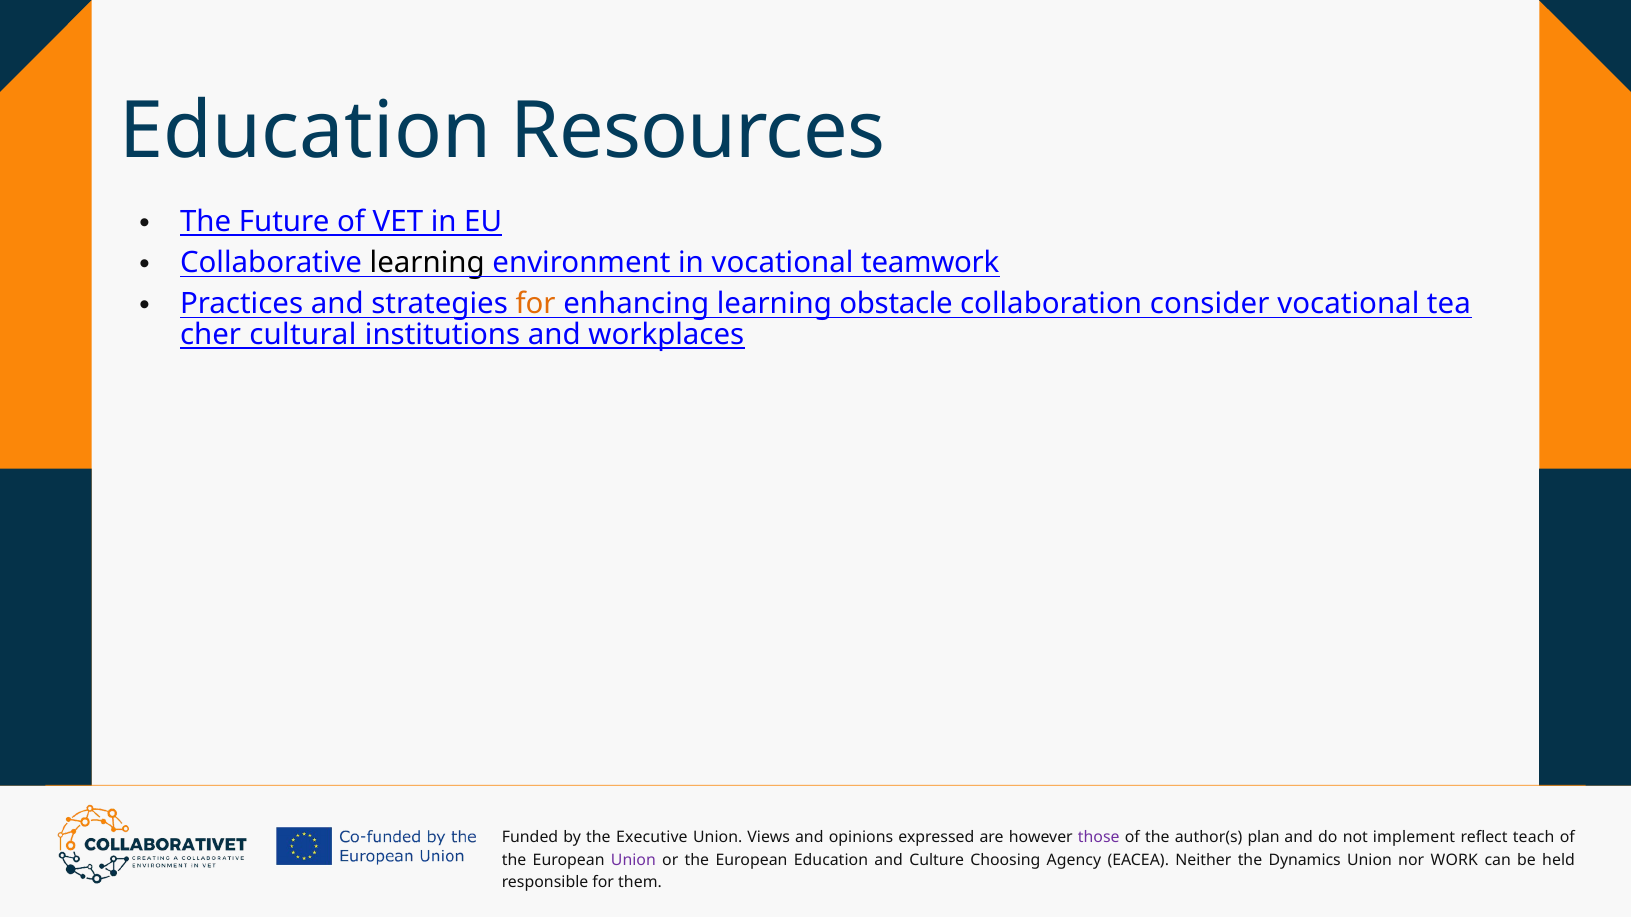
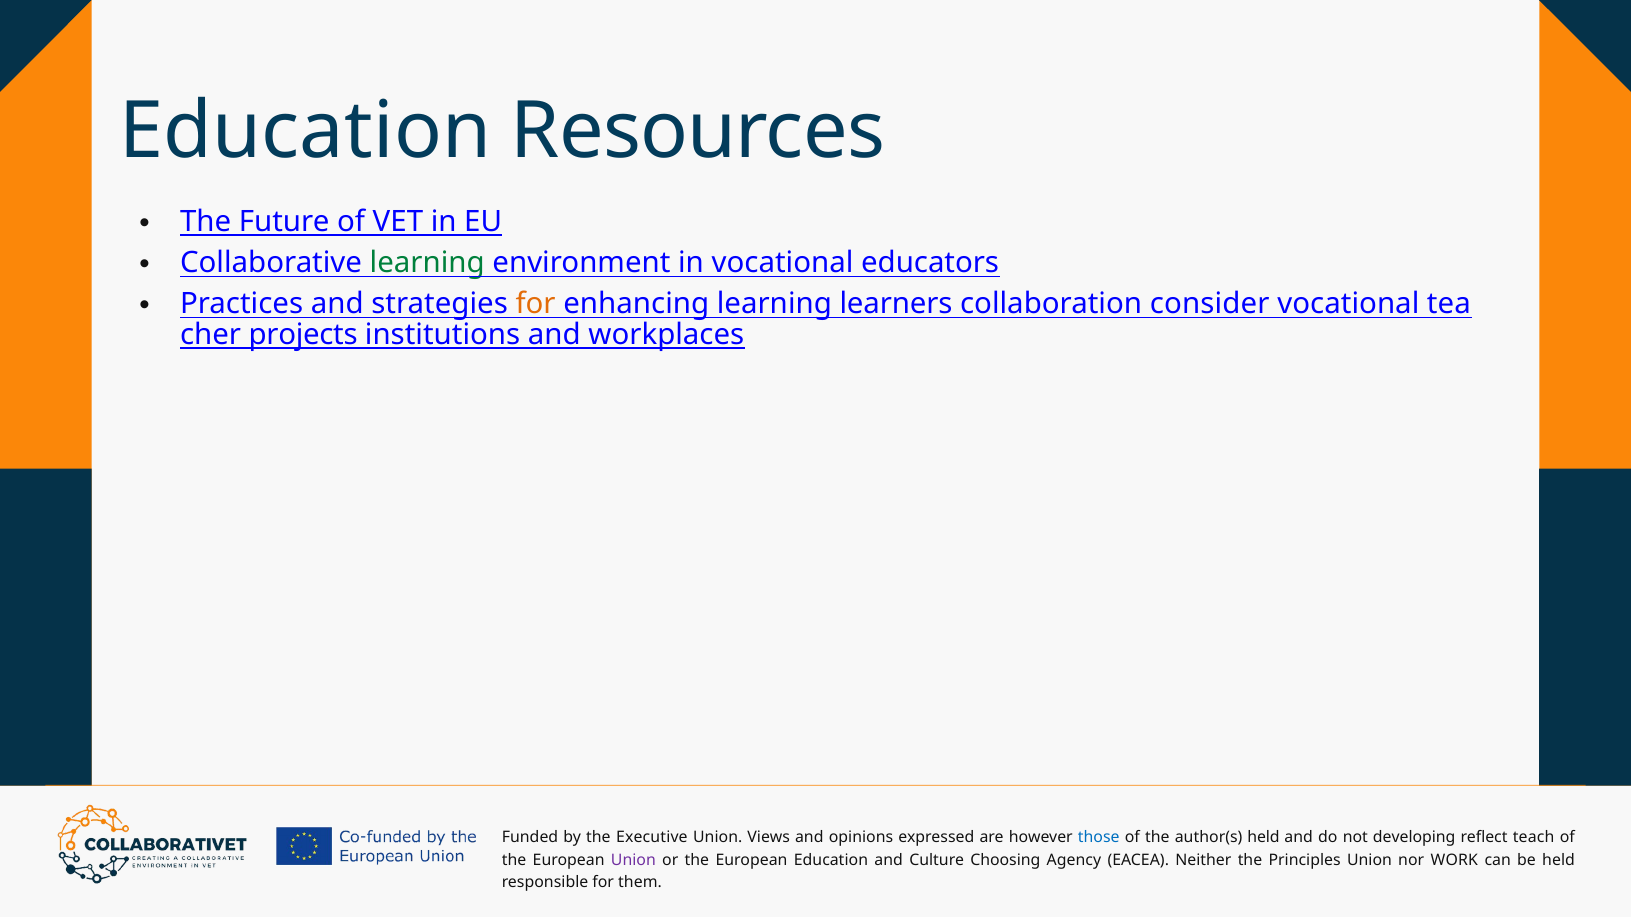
learning at (427, 263) colour: black -> green
teamwork: teamwork -> educators
obstacle: obstacle -> learners
cultural: cultural -> projects
those colour: purple -> blue
author(s plan: plan -> held
implement: implement -> developing
Dynamics: Dynamics -> Principles
